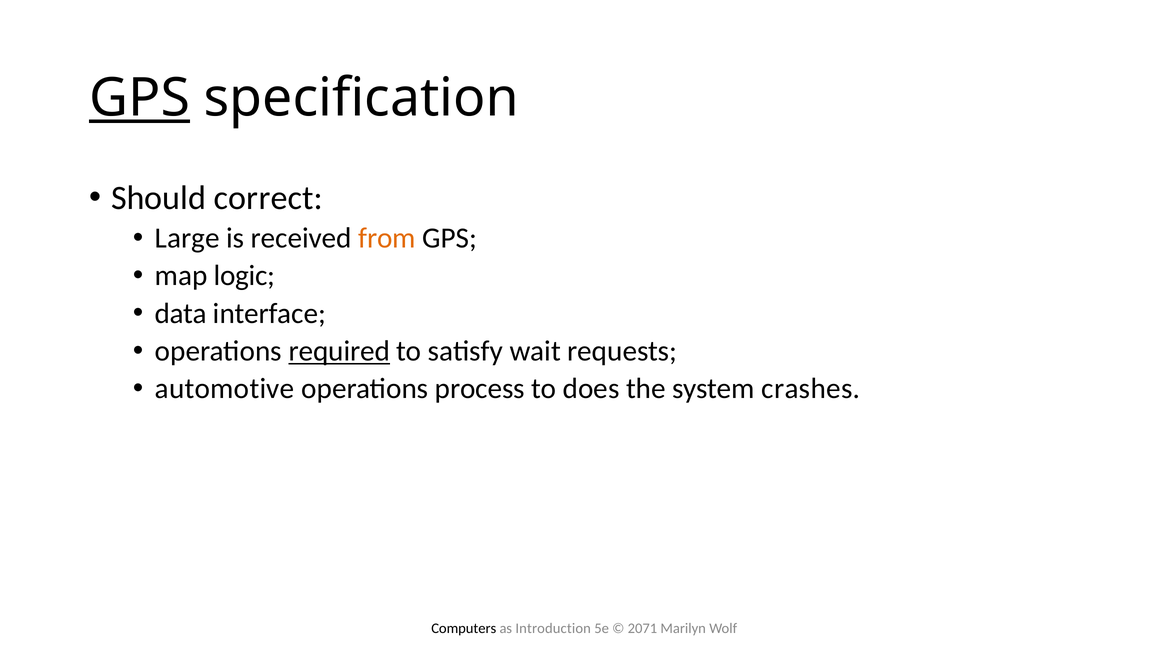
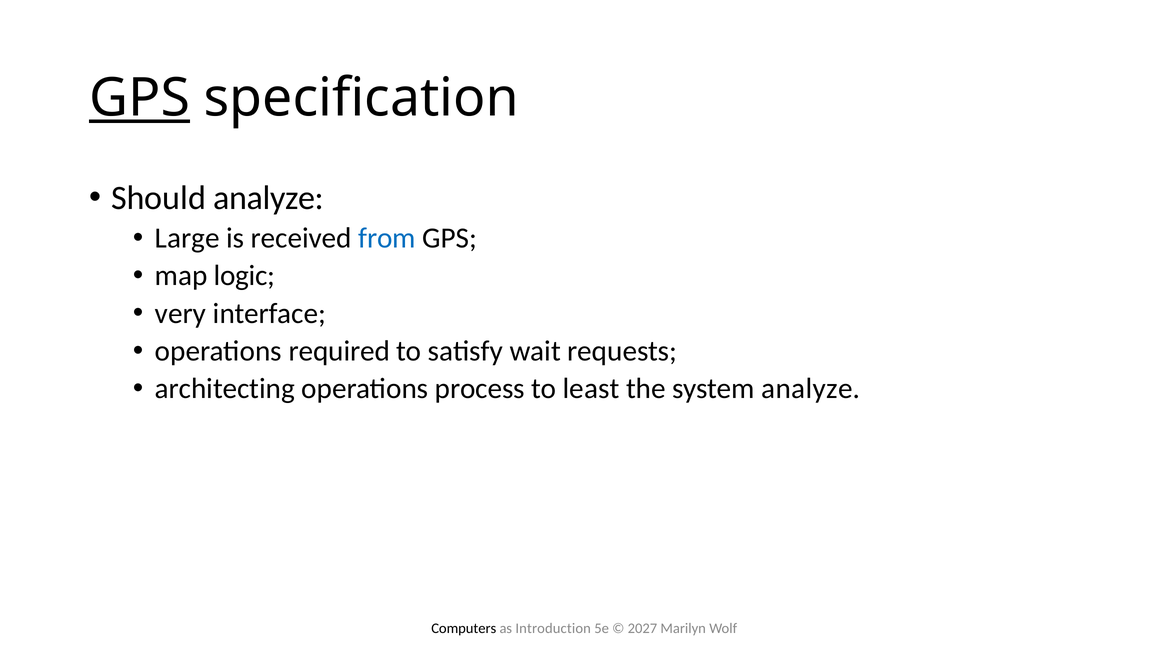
Should correct: correct -> analyze
from colour: orange -> blue
data: data -> very
required underline: present -> none
automotive: automotive -> architecting
does: does -> least
system crashes: crashes -> analyze
2071: 2071 -> 2027
